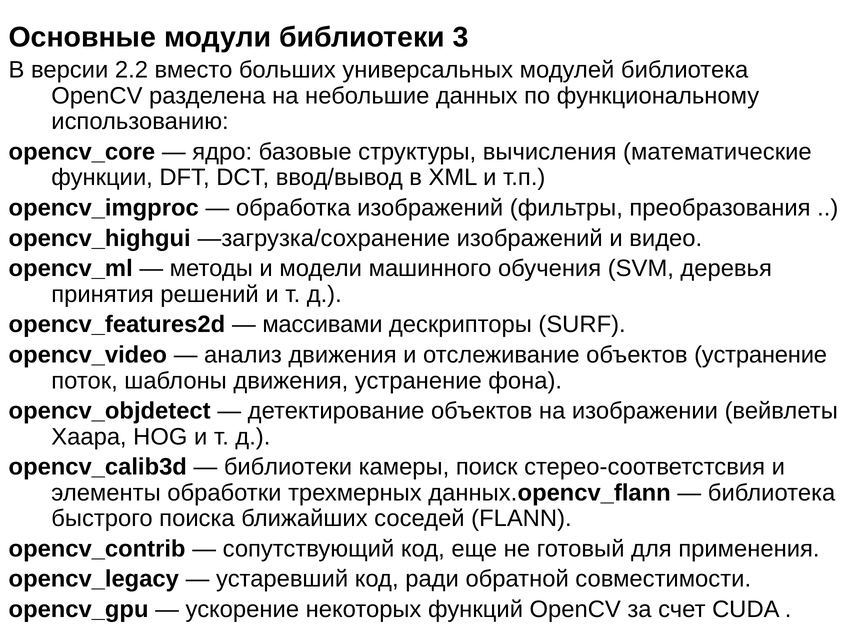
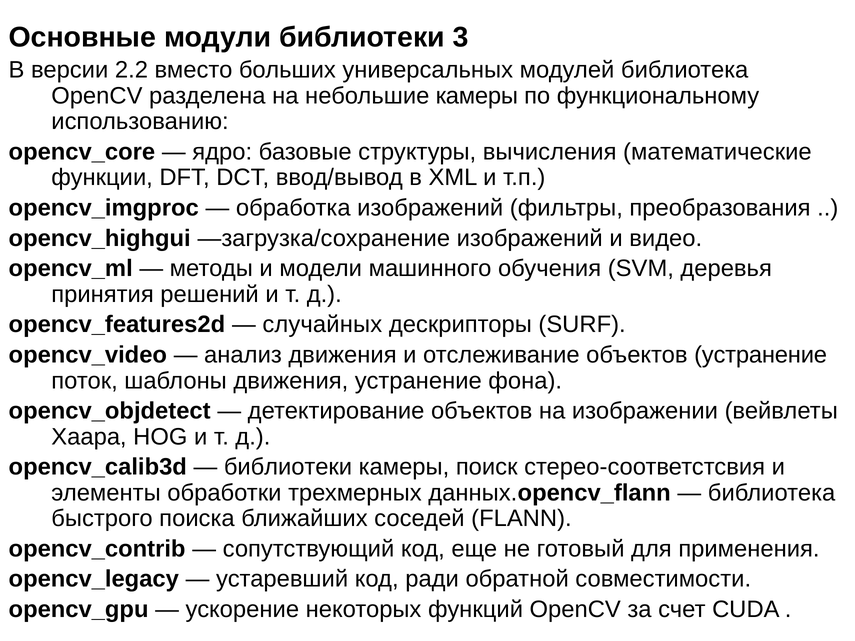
небольшие данных: данных -> камеры
массивами: массивами -> случайных
